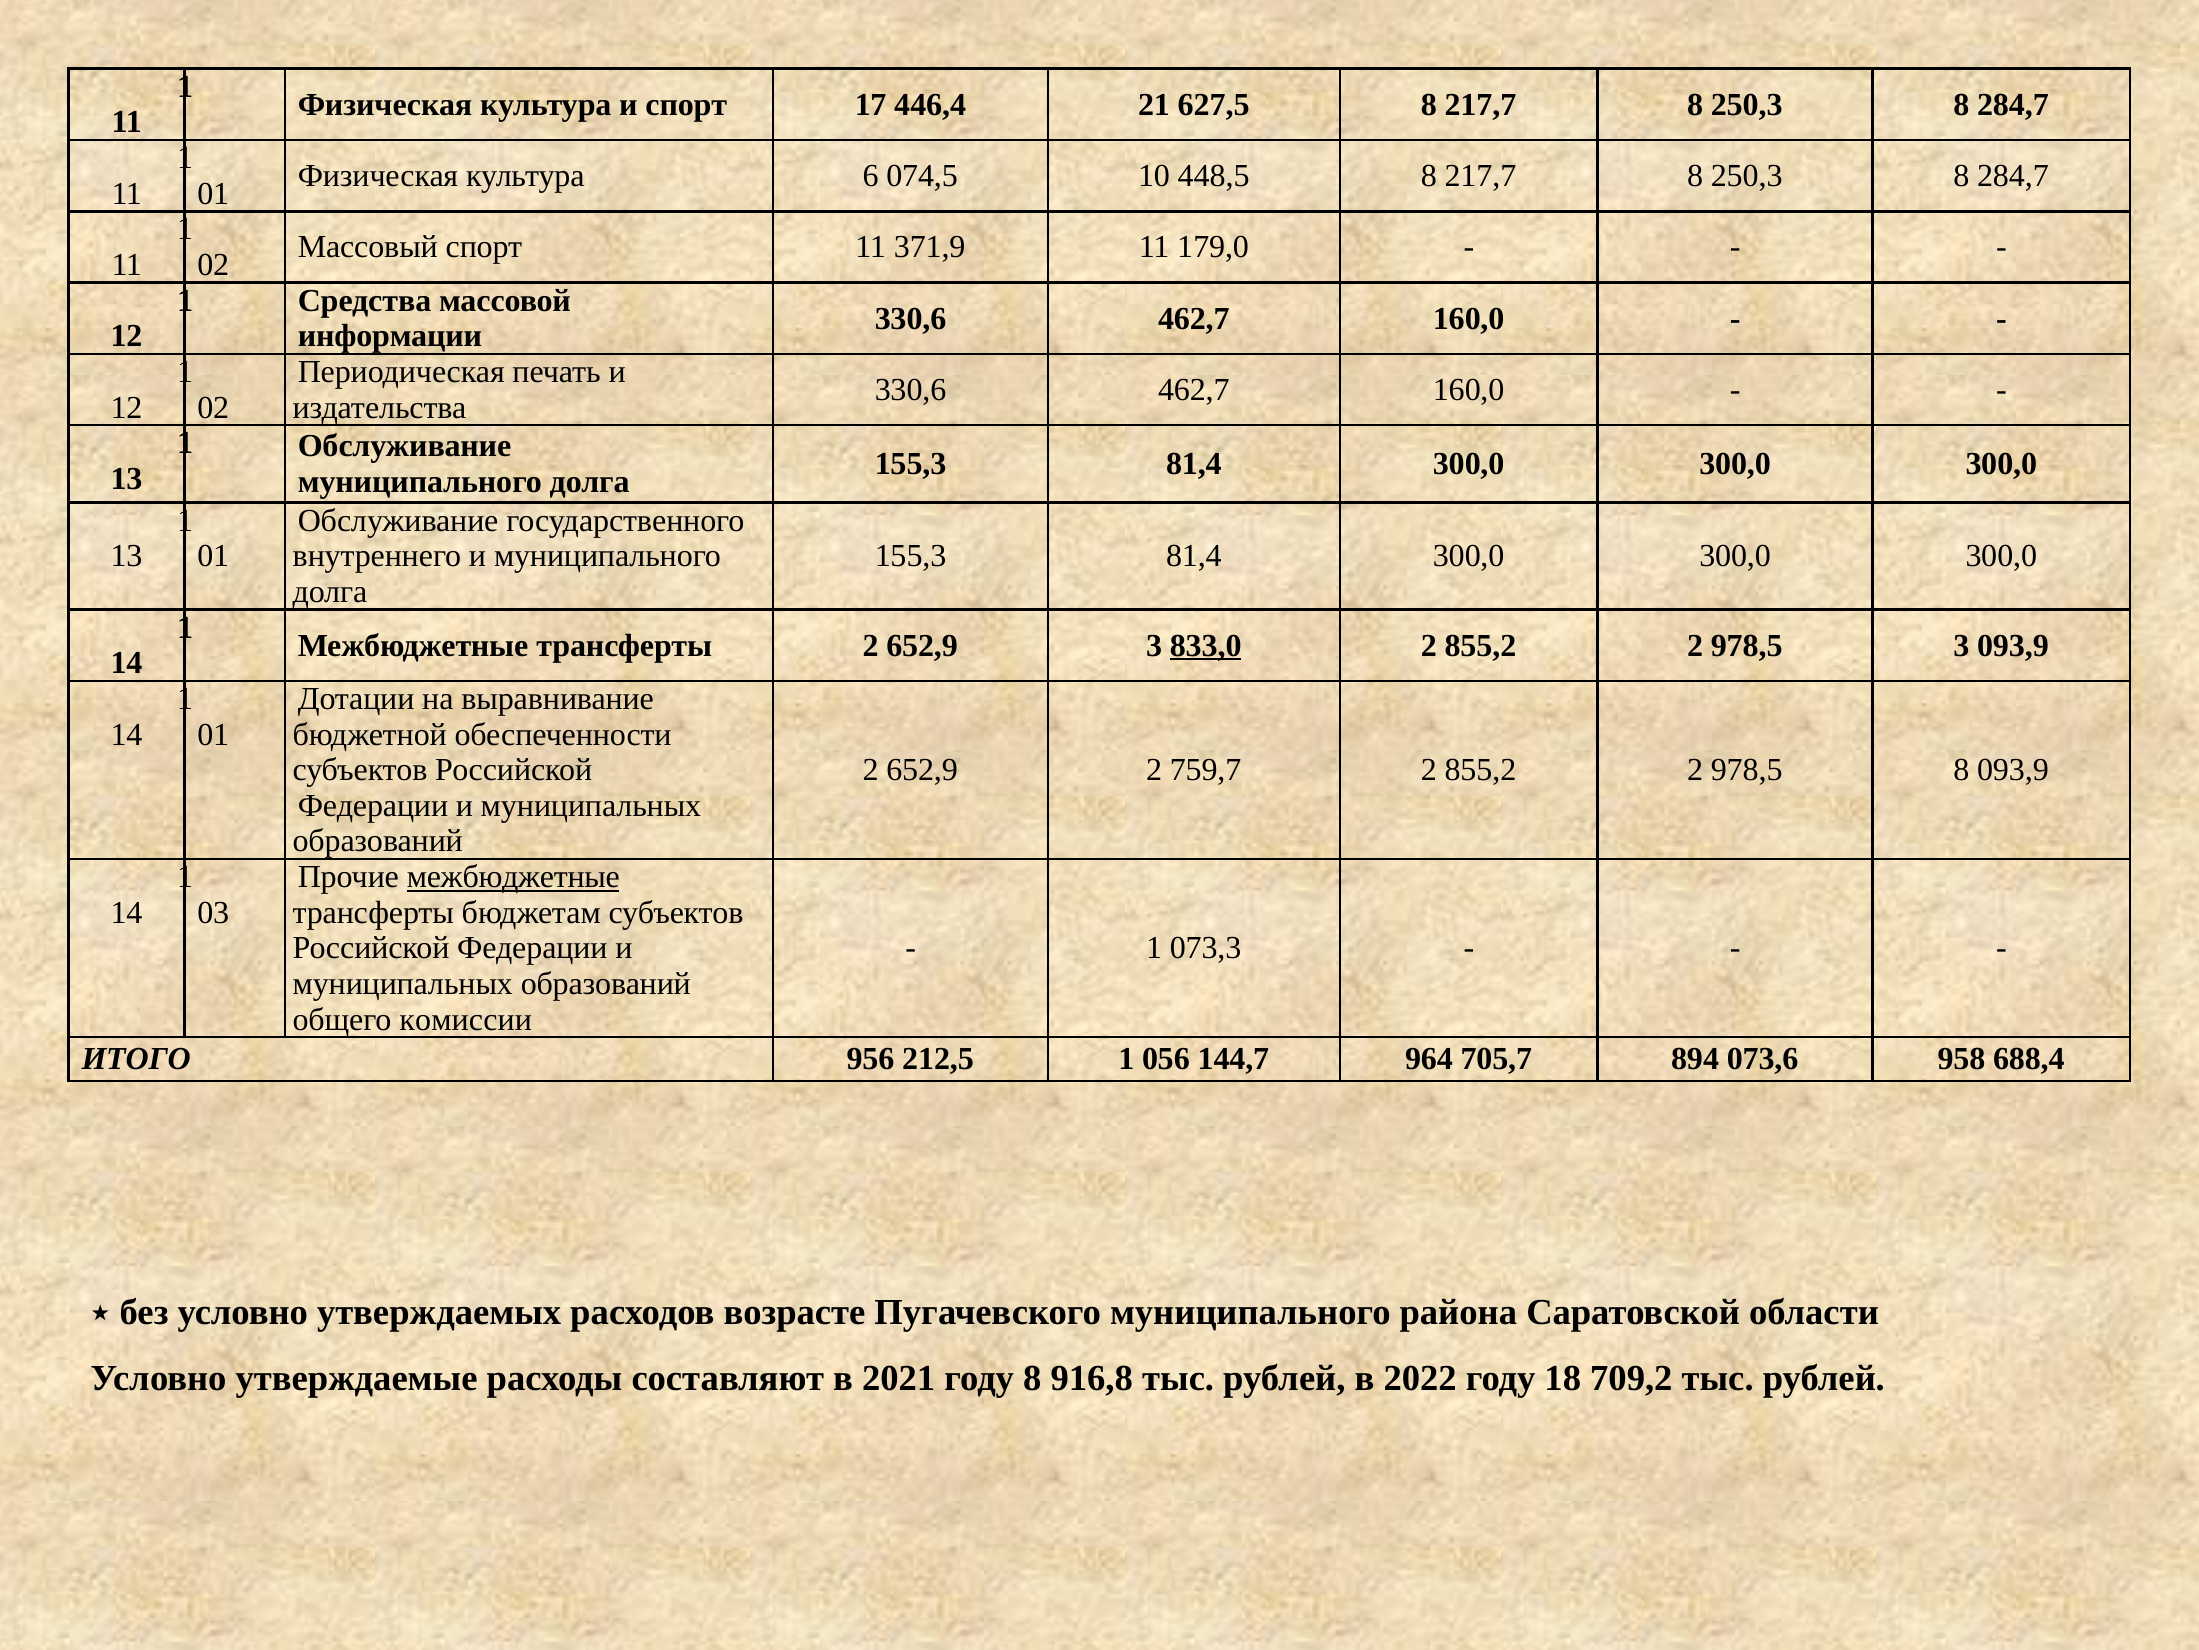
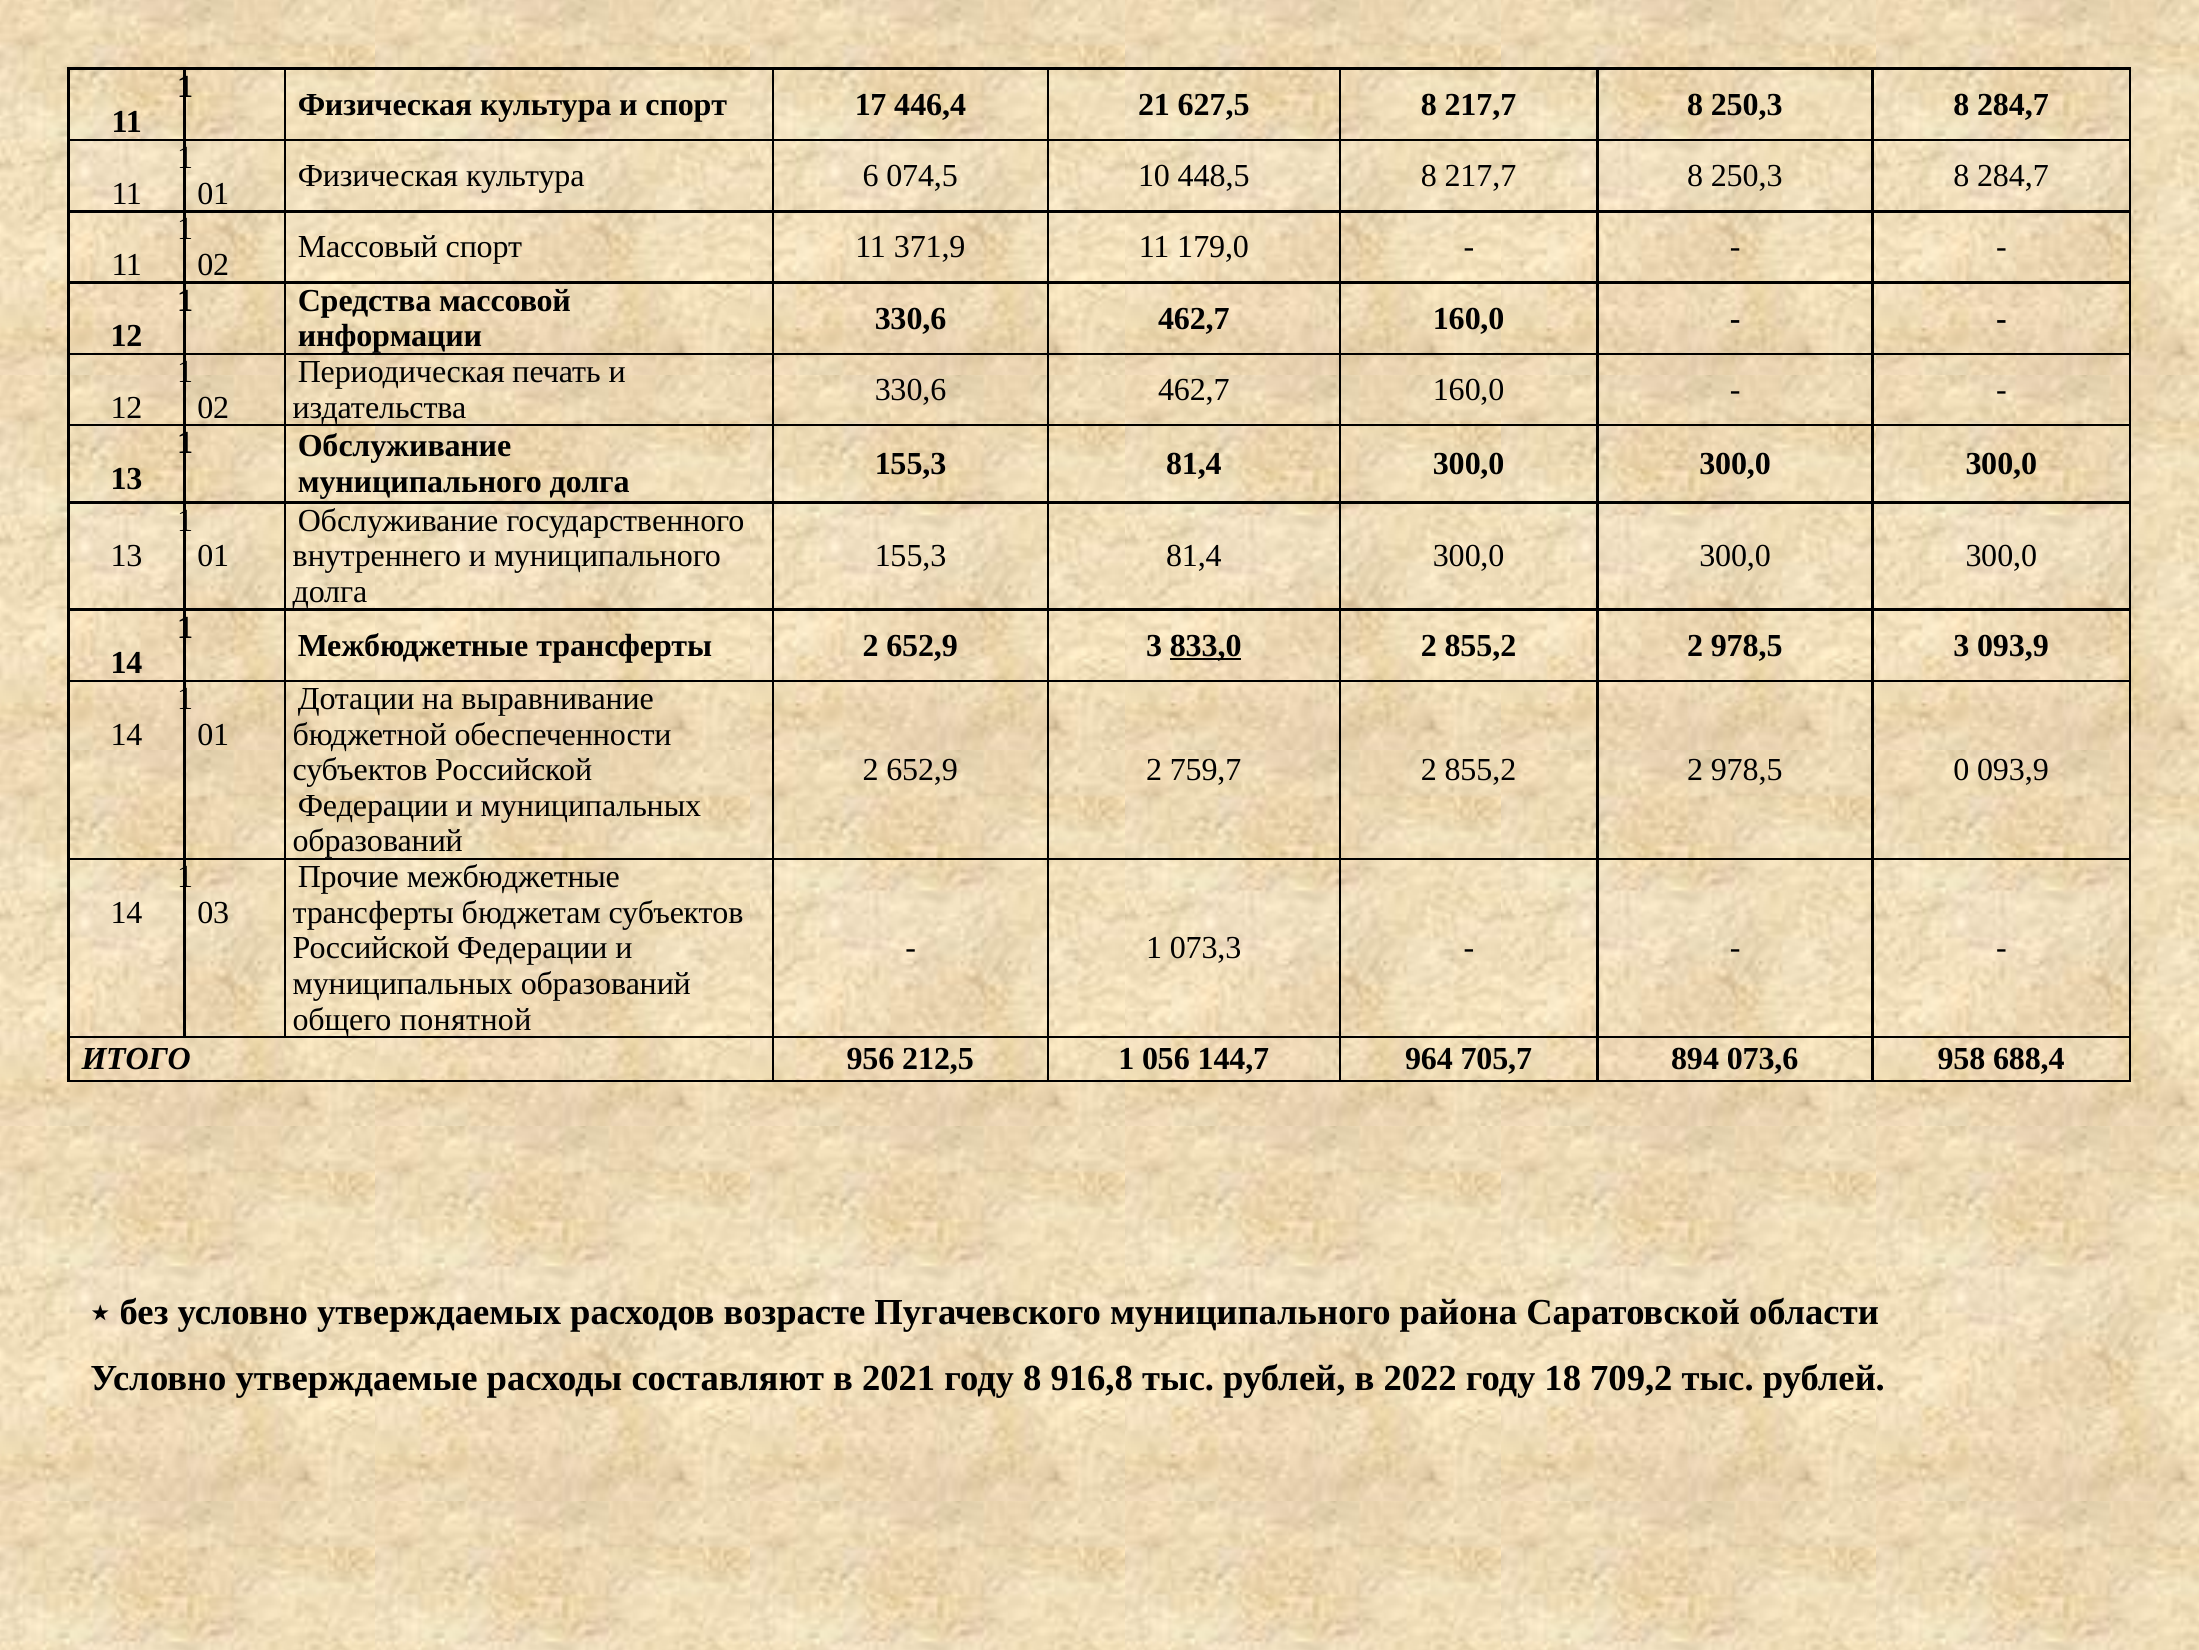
978,5 8: 8 -> 0
межбюджетные at (513, 877) underline: present -> none
комиссии: комиссии -> понятной
